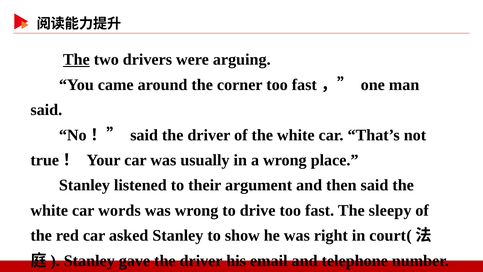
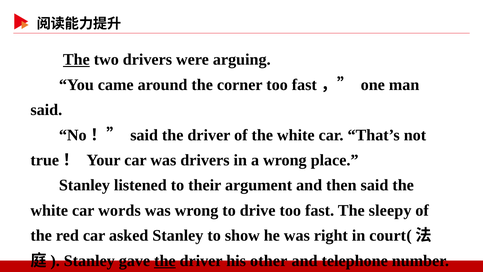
was usually: usually -> drivers
the at (165, 260) underline: none -> present
email: email -> other
